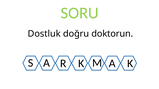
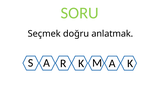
Dostluk: Dostluk -> Seçmek
doktorun: doktorun -> anlatmak
